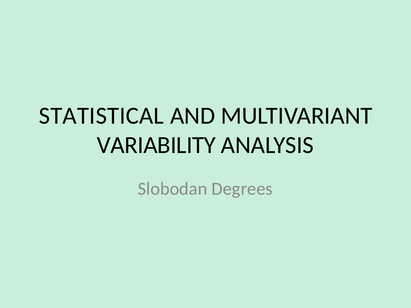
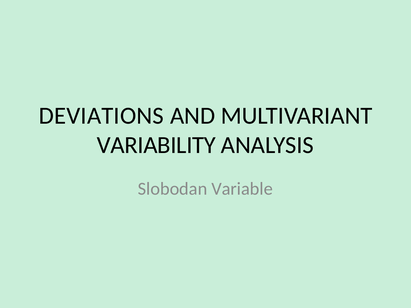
STATISTICAL: STATISTICAL -> DEVIATIONS
Degrees: Degrees -> Variable
